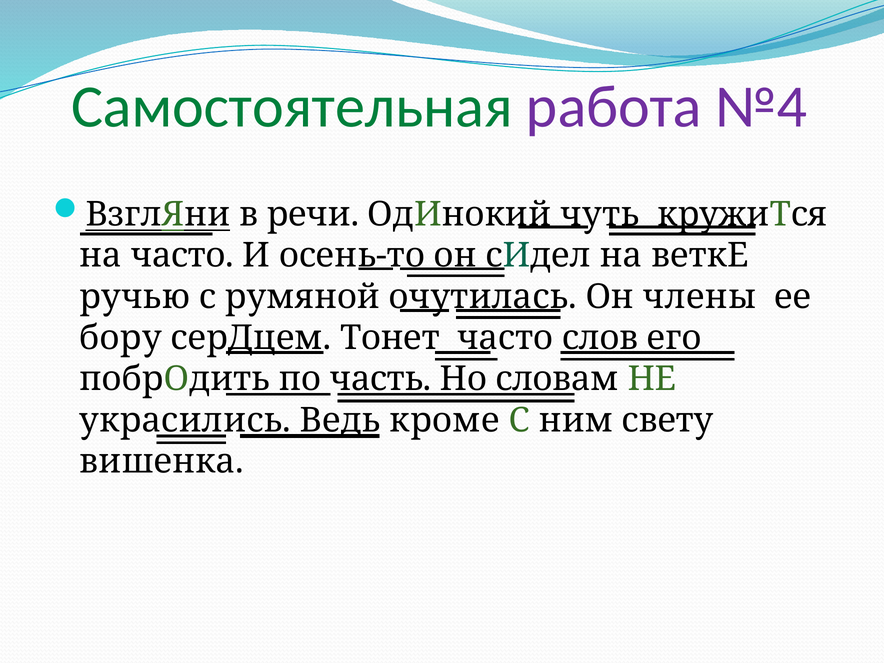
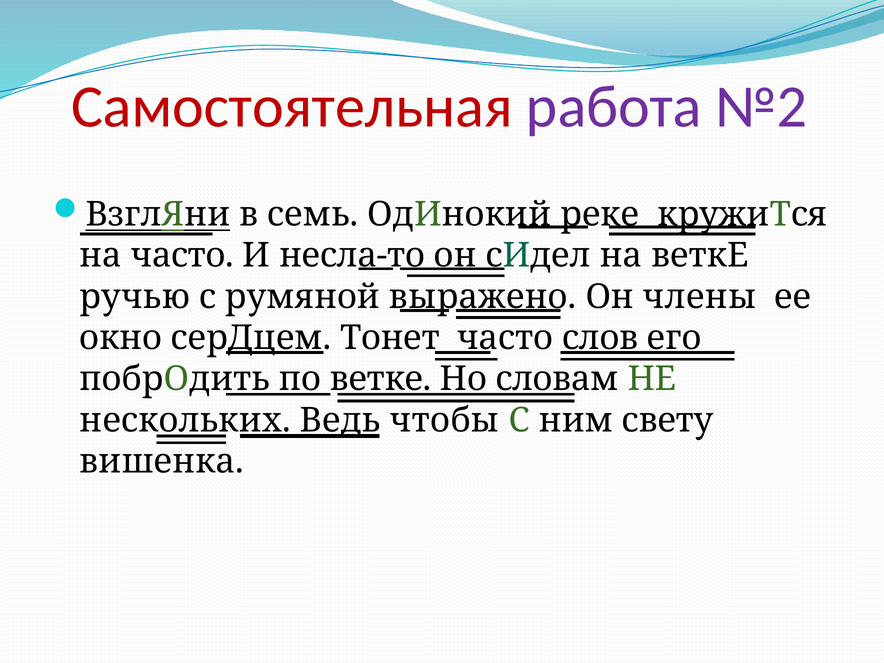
Самостоятельная colour: green -> red
№4: №4 -> №2
речи: речи -> семь
чуть: чуть -> реке
осень-то: осень-то -> несла-то
очутилась: очутилась -> выражено
бору: бору -> окно
по часть: часть -> ветке
украсились: украсились -> нескольких
кроме: кроме -> чтобы
